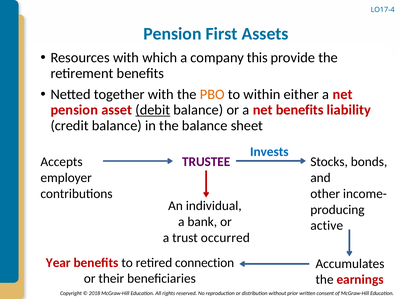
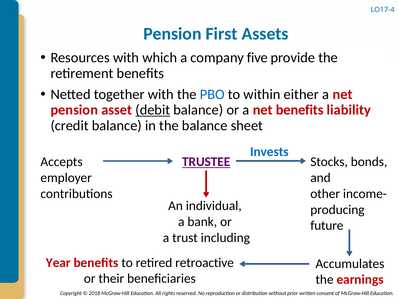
this: this -> five
PBO colour: orange -> blue
TRUSTEE underline: none -> present
active: active -> future
occurred: occurred -> including
connection: connection -> retroactive
